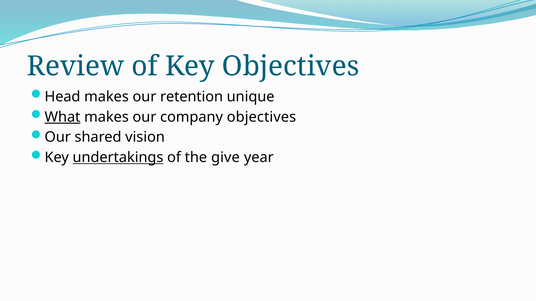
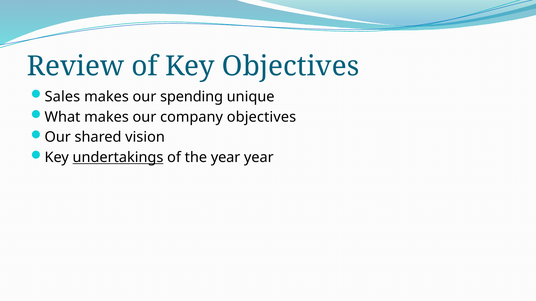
Head: Head -> Sales
retention: retention -> spending
What underline: present -> none
the give: give -> year
